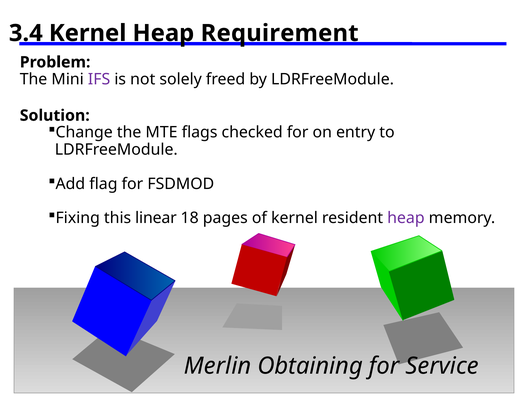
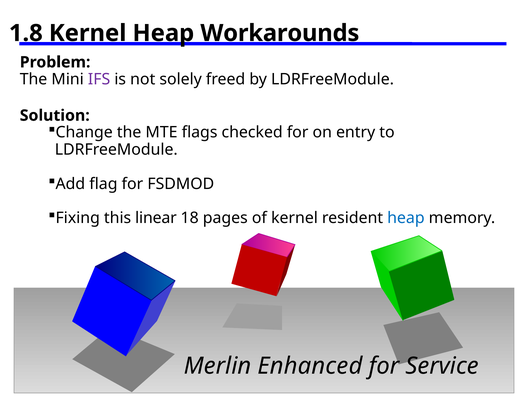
3.4: 3.4 -> 1.8
Requirement: Requirement -> Workarounds
heap at (406, 218) colour: purple -> blue
Obtaining: Obtaining -> Enhanced
